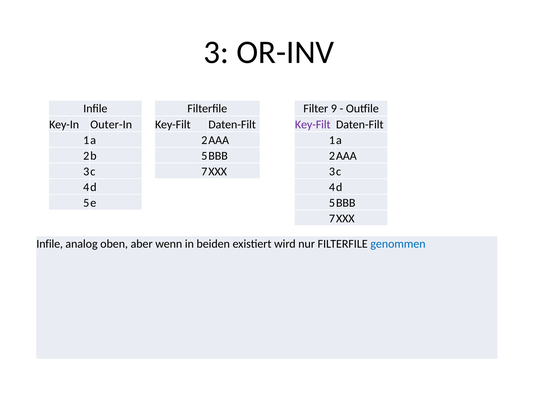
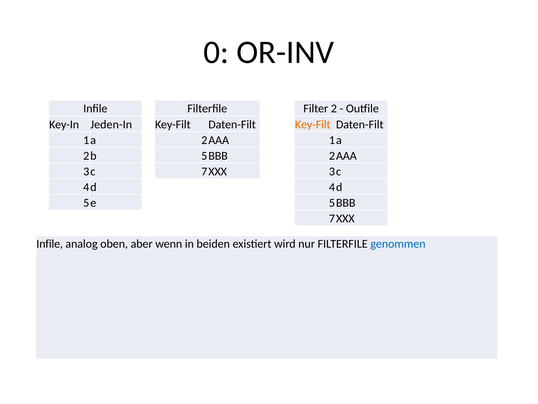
3: 3 -> 0
9: 9 -> 2
Outer-In: Outer-In -> Jeden-In
Key-Filt at (313, 124) colour: purple -> orange
